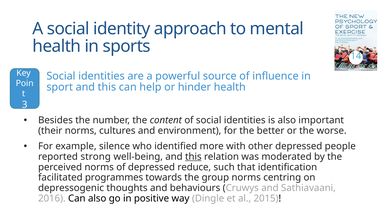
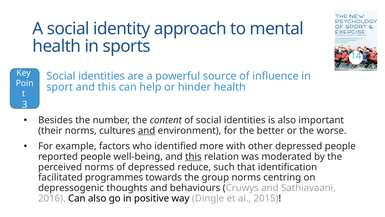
and at (147, 130) underline: none -> present
silence: silence -> factors
reported strong: strong -> people
